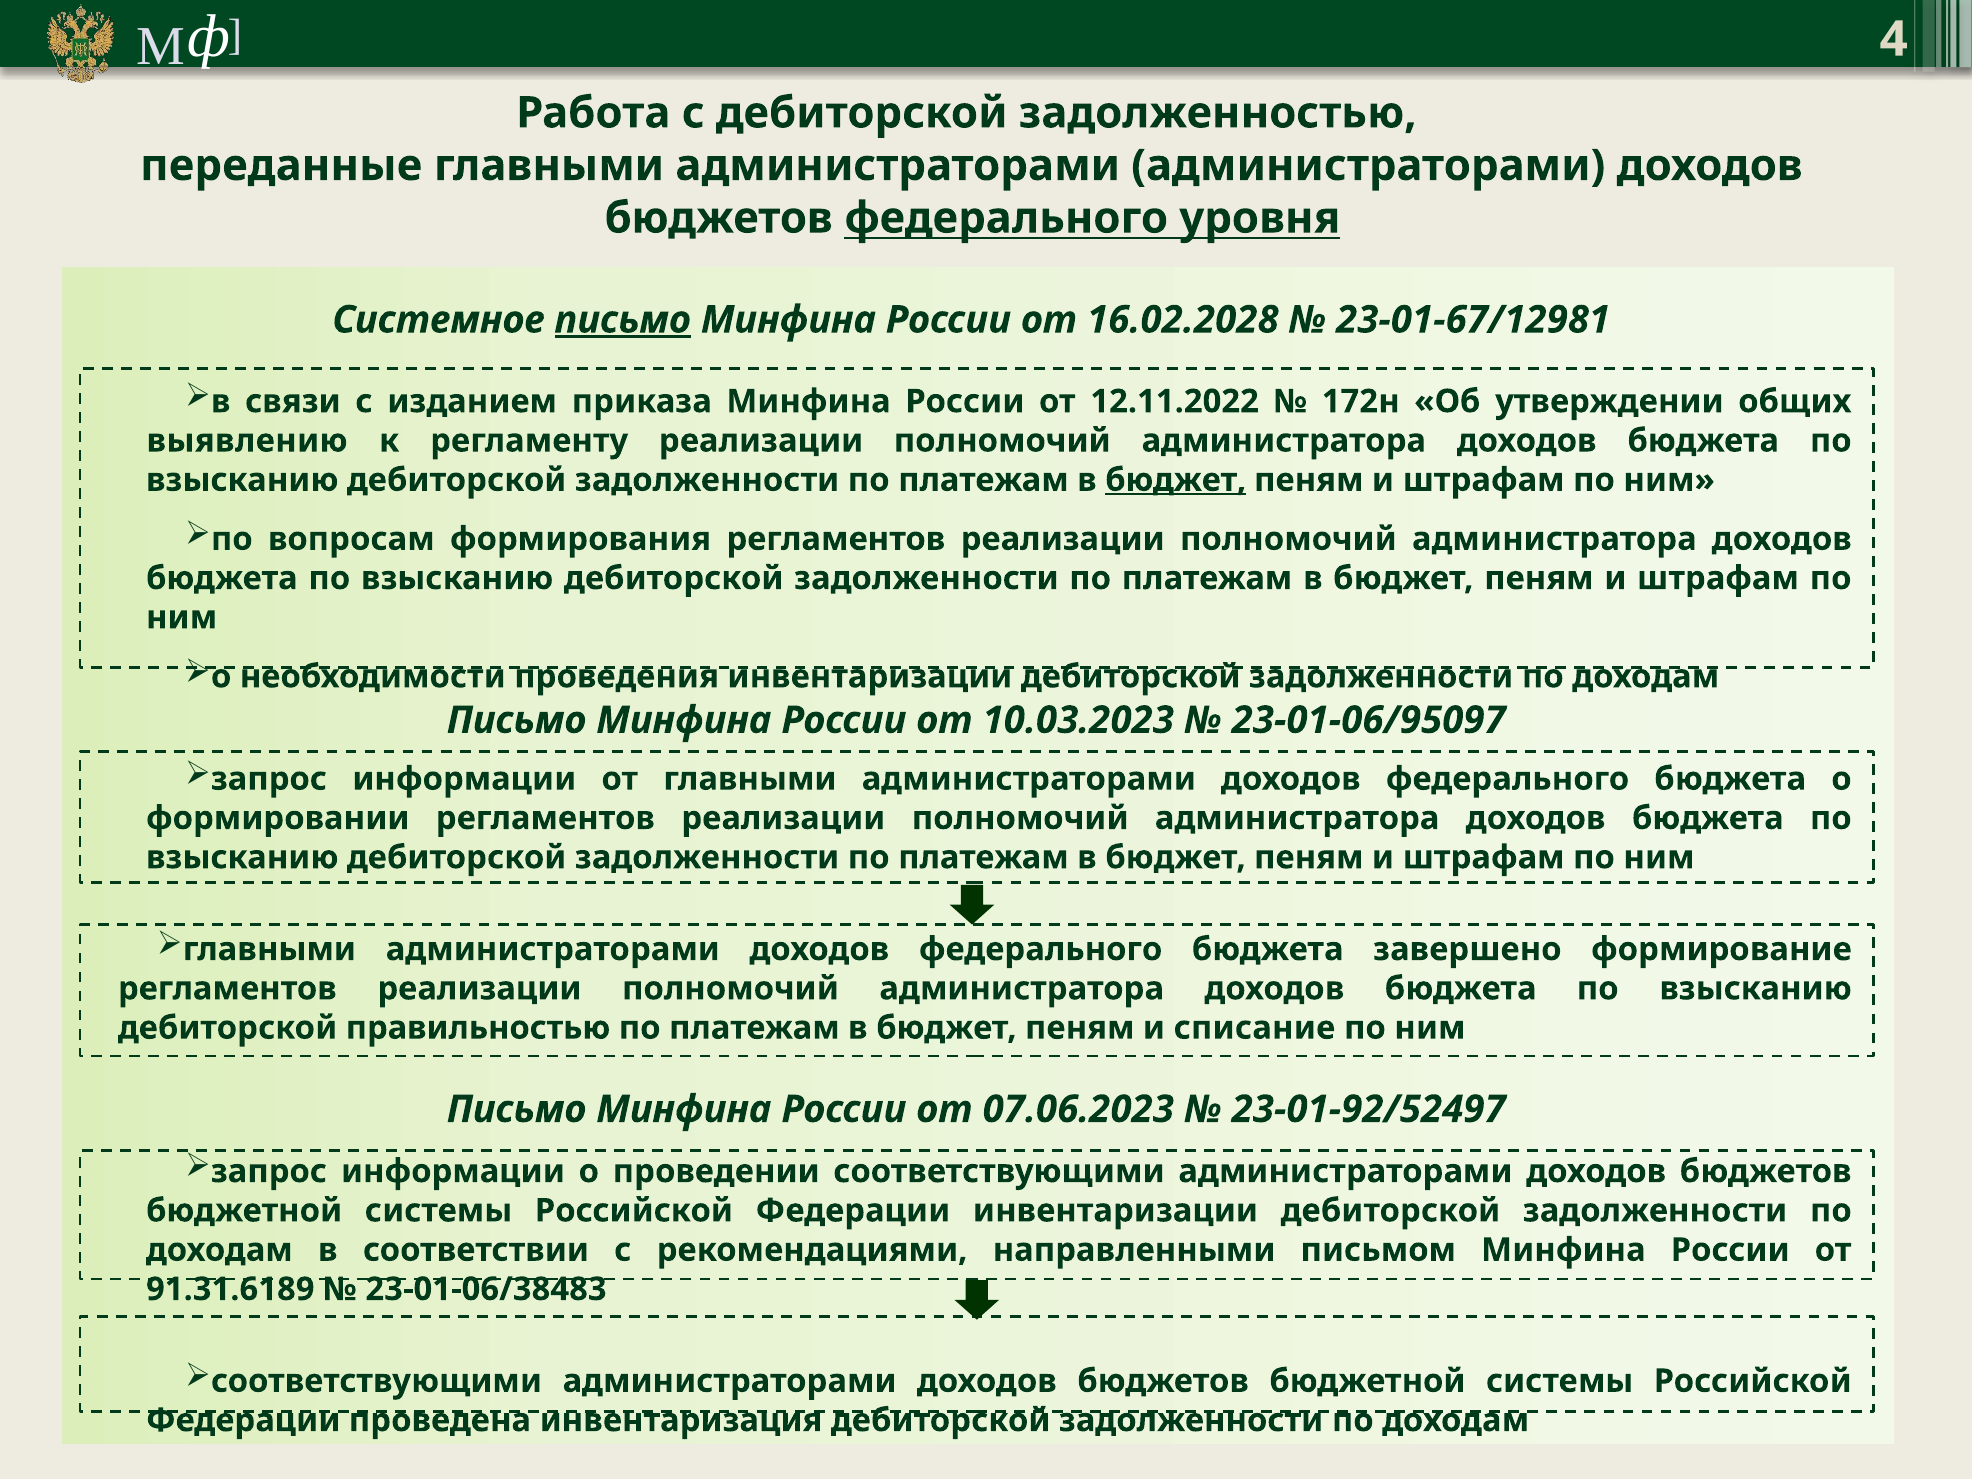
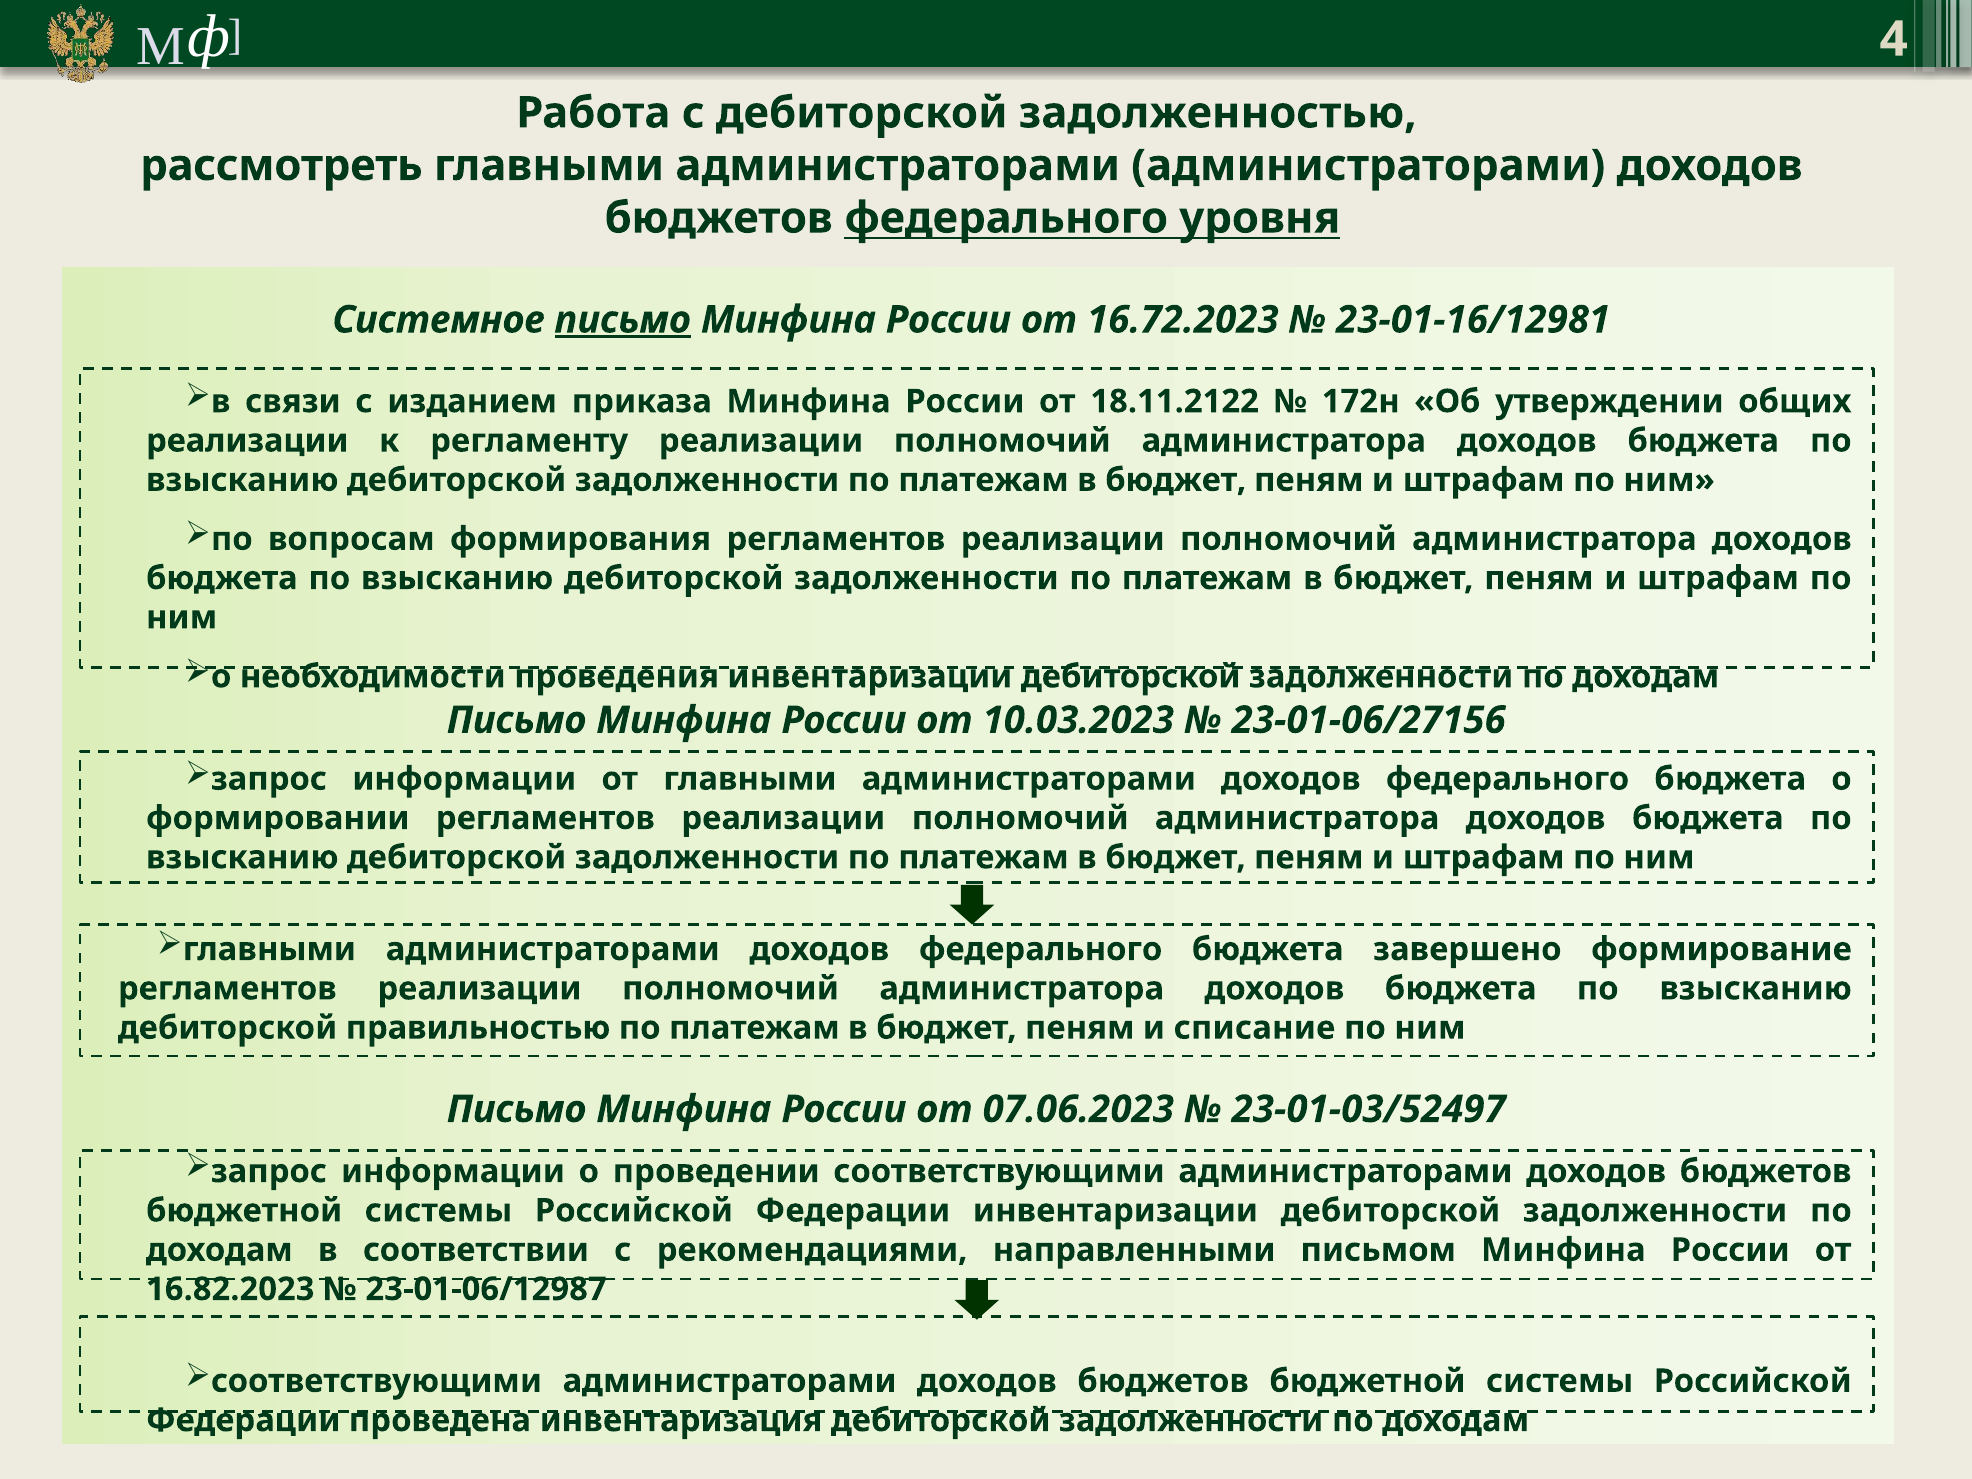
переданные: переданные -> рассмотреть
16.02.2028: 16.02.2028 -> 16.72.2023
23-01-67/12981: 23-01-67/12981 -> 23-01-16/12981
12.11.2022: 12.11.2022 -> 18.11.2122
выявлению at (247, 441): выявлению -> реализации
бюджет at (1176, 480) underline: present -> none
23-01-06/95097: 23-01-06/95097 -> 23-01-06/27156
23-01-92/52497: 23-01-92/52497 -> 23-01-03/52497
91.31.6189: 91.31.6189 -> 16.82.2023
23-01-06/38483: 23-01-06/38483 -> 23-01-06/12987
